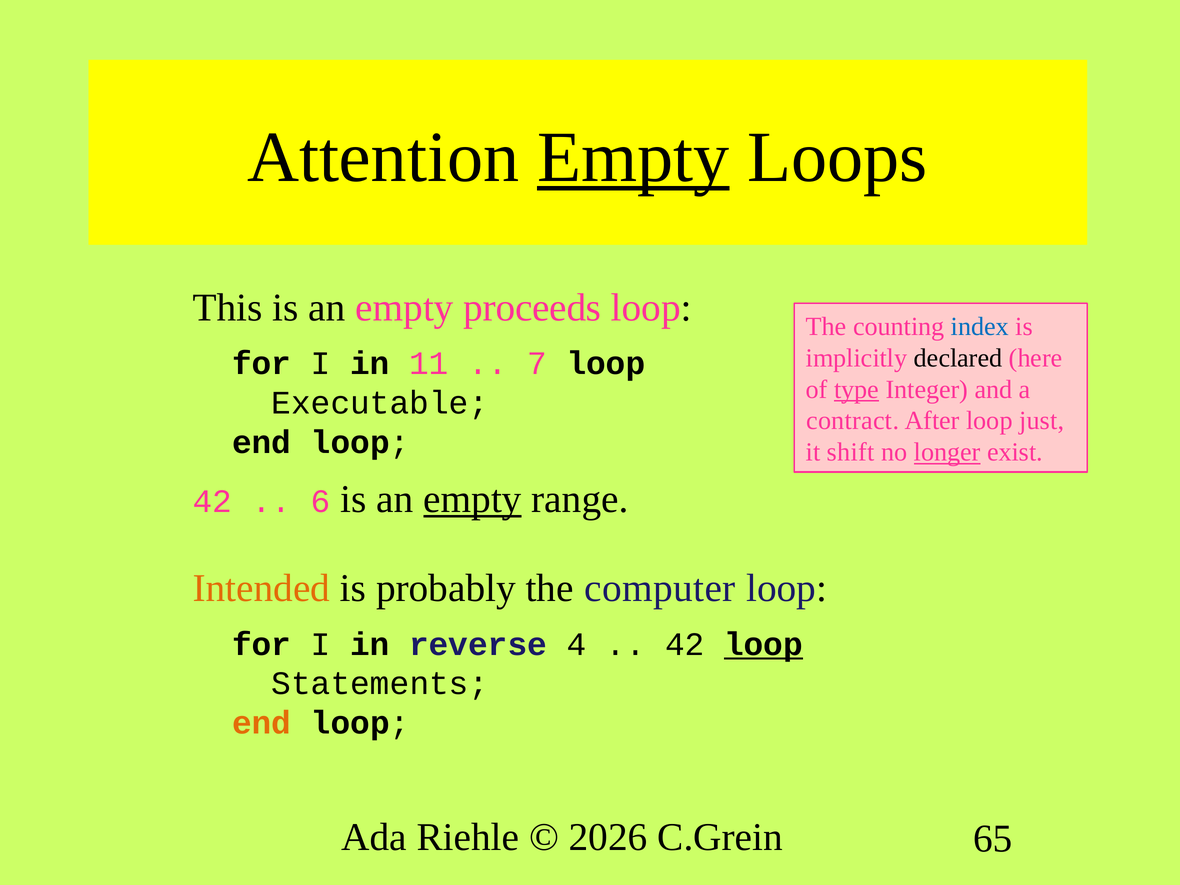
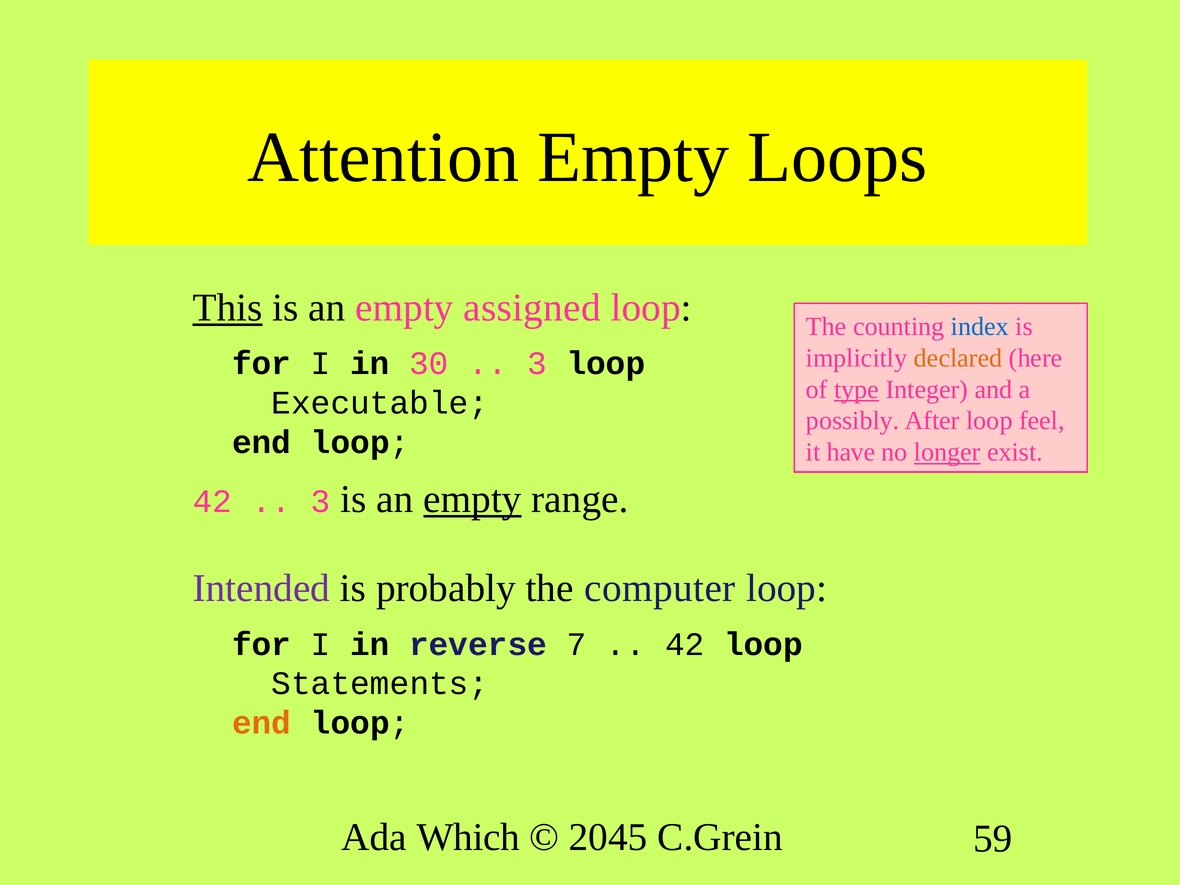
Empty at (633, 157) underline: present -> none
This underline: none -> present
proceeds: proceeds -> assigned
declared colour: black -> orange
11: 11 -> 30
7 at (537, 364): 7 -> 3
contract: contract -> possibly
just: just -> feel
shift: shift -> have
6 at (321, 501): 6 -> 3
Intended colour: orange -> purple
4: 4 -> 7
loop at (763, 644) underline: present -> none
Riehle: Riehle -> Which
2026: 2026 -> 2045
65: 65 -> 59
